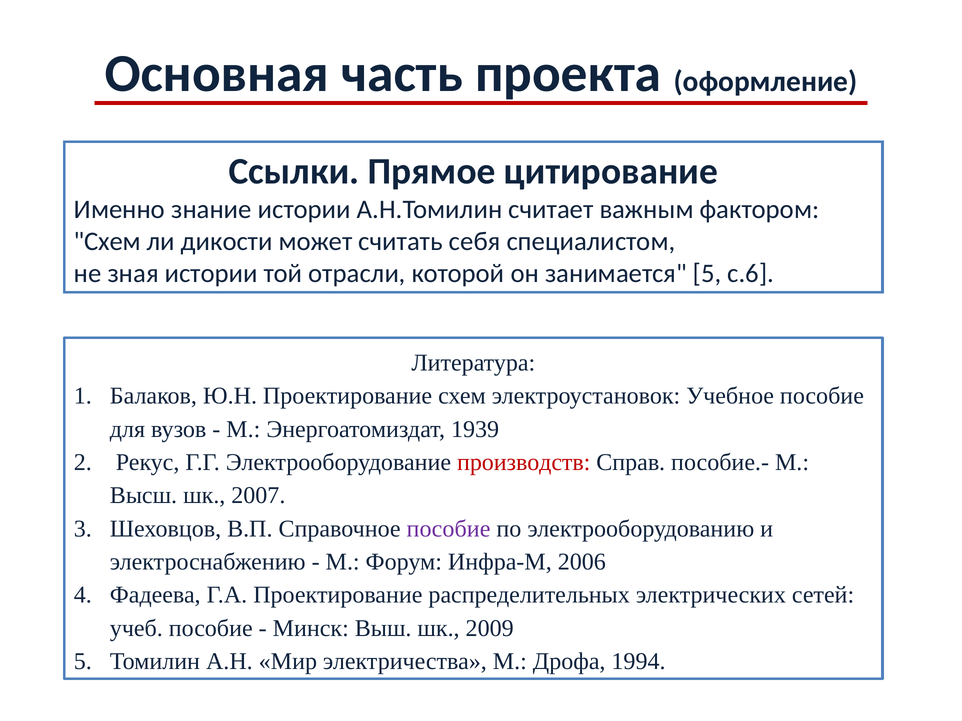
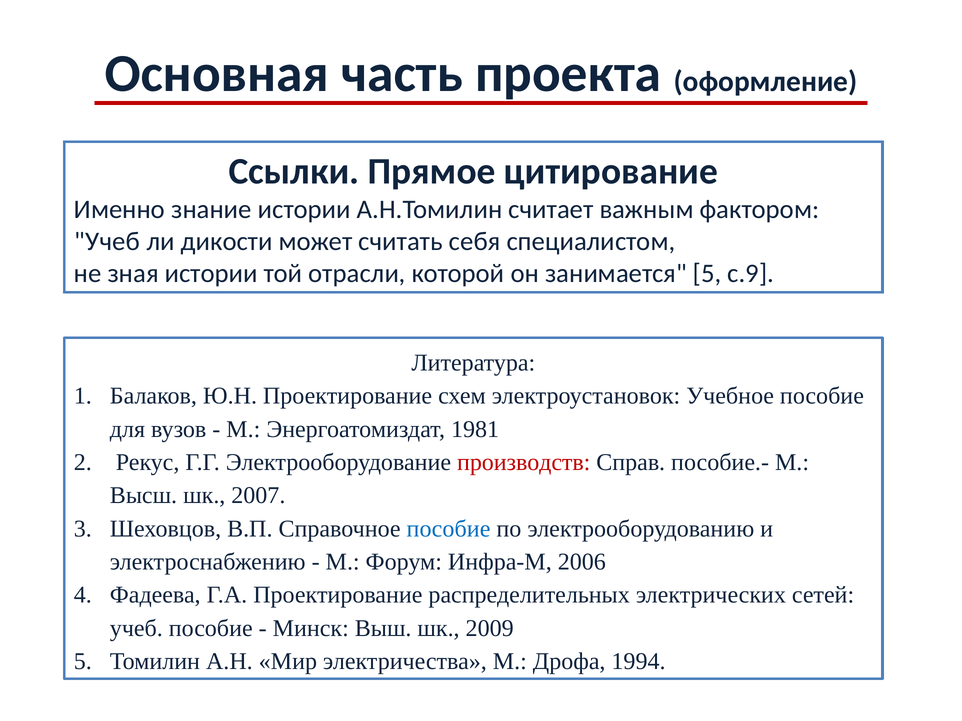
Схем at (107, 241): Схем -> Учеб
с.6: с.6 -> с.9
1939: 1939 -> 1981
пособие at (449, 529) colour: purple -> blue
